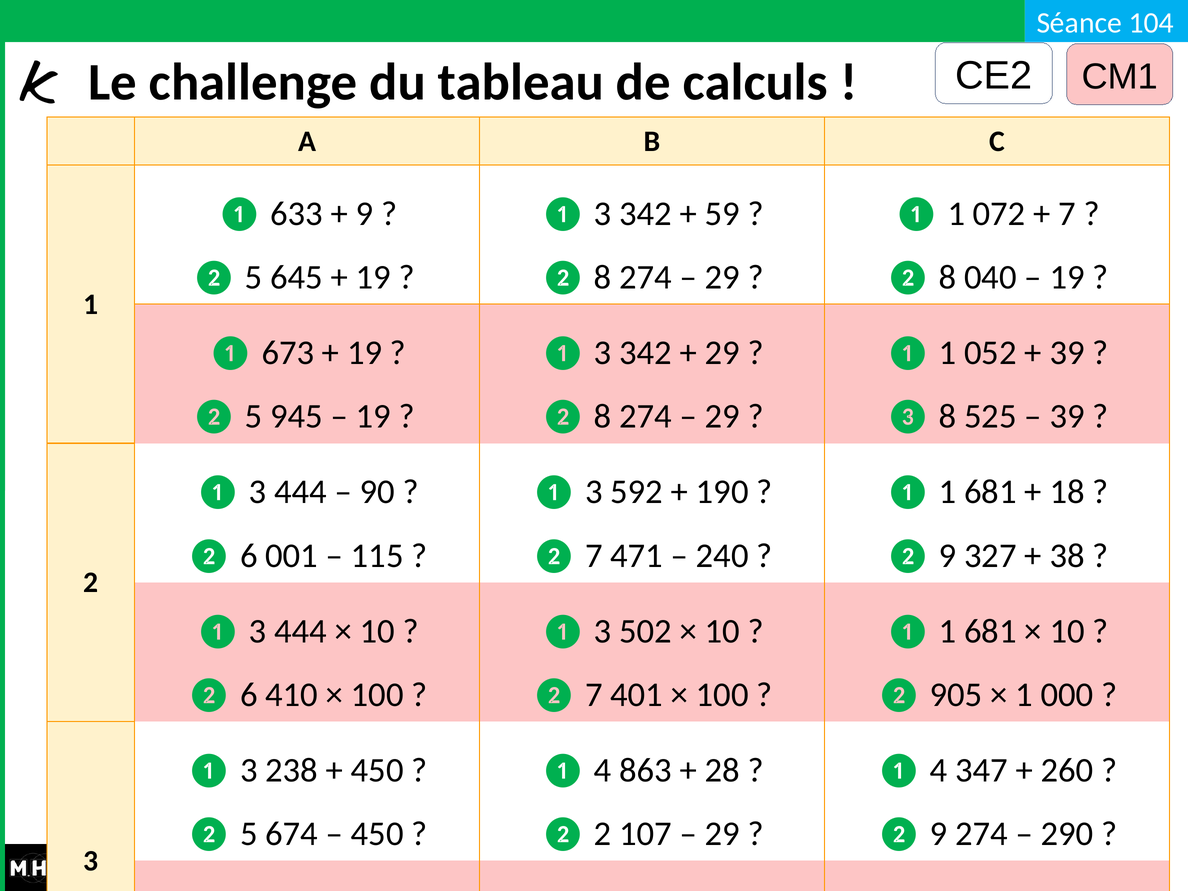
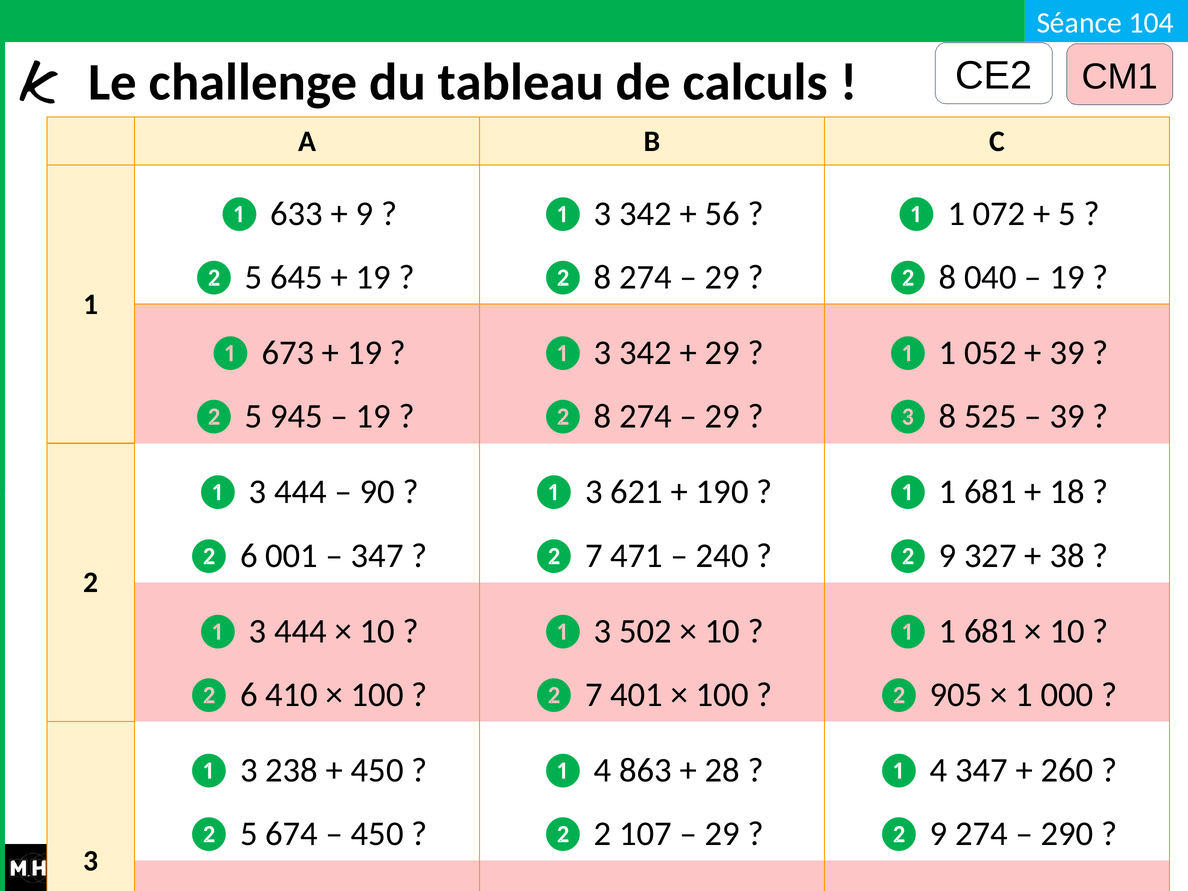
59: 59 -> 56
7 at (1067, 214): 7 -> 5
592: 592 -> 621
115 at (377, 556): 115 -> 347
